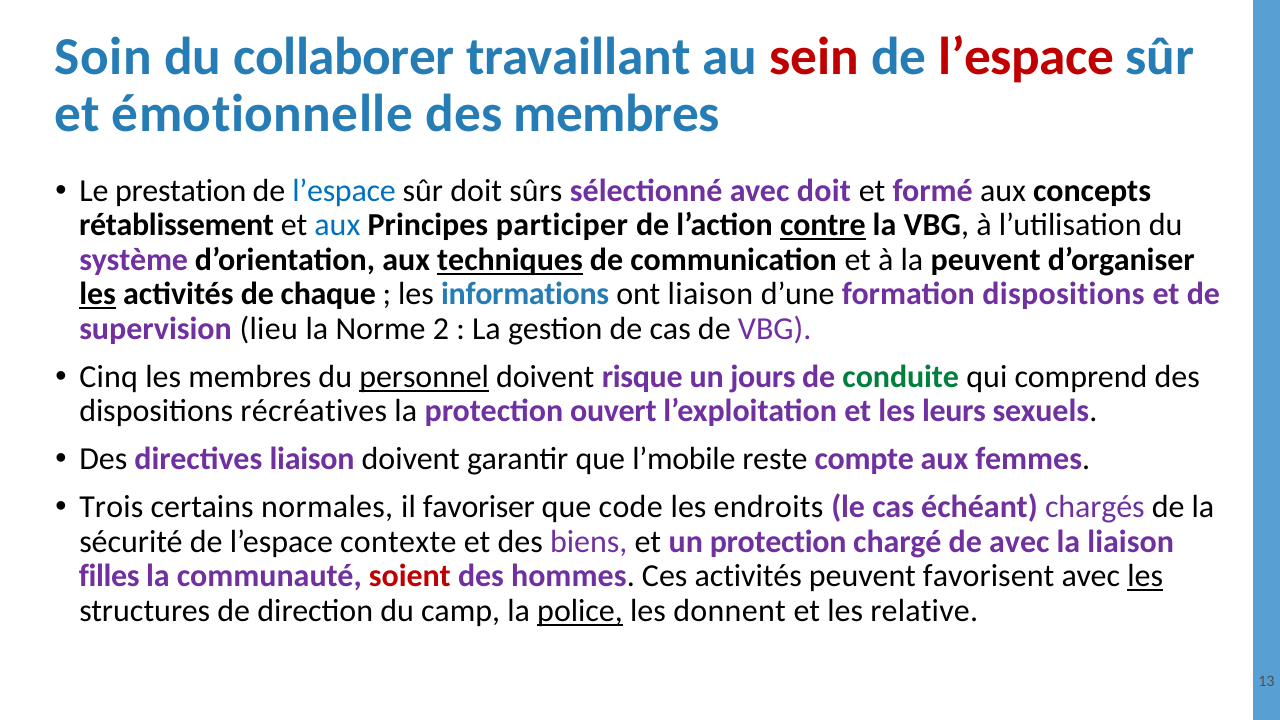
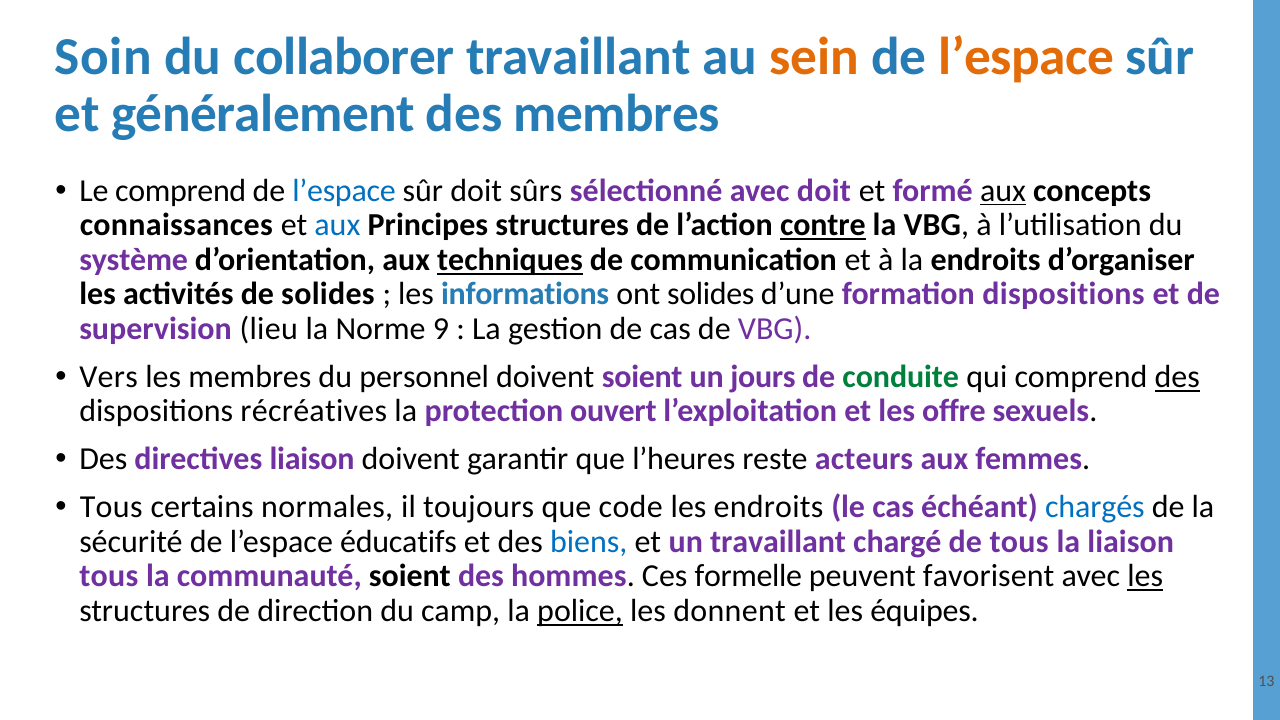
sein colour: red -> orange
l’espace at (1026, 56) colour: red -> orange
émotionnelle: émotionnelle -> généralement
Le prestation: prestation -> comprend
aux at (1003, 191) underline: none -> present
rétablissement: rétablissement -> connaissances
Principes participer: participer -> structures
la peuvent: peuvent -> endroits
les at (98, 294) underline: present -> none
de chaque: chaque -> solides
ont liaison: liaison -> solides
2: 2 -> 9
Cinq: Cinq -> Vers
personnel underline: present -> none
doivent risque: risque -> soient
des at (1177, 377) underline: none -> present
leurs: leurs -> offre
l’mobile: l’mobile -> l’heures
compte: compte -> acteurs
Trois at (111, 507): Trois -> Tous
favoriser: favoriser -> toujours
chargés colour: purple -> blue
contexte: contexte -> éducatifs
biens colour: purple -> blue
un protection: protection -> travaillant
de avec: avec -> tous
filles at (109, 576): filles -> tous
soient at (410, 576) colour: red -> black
Ces activités: activités -> formelle
relative: relative -> équipes
